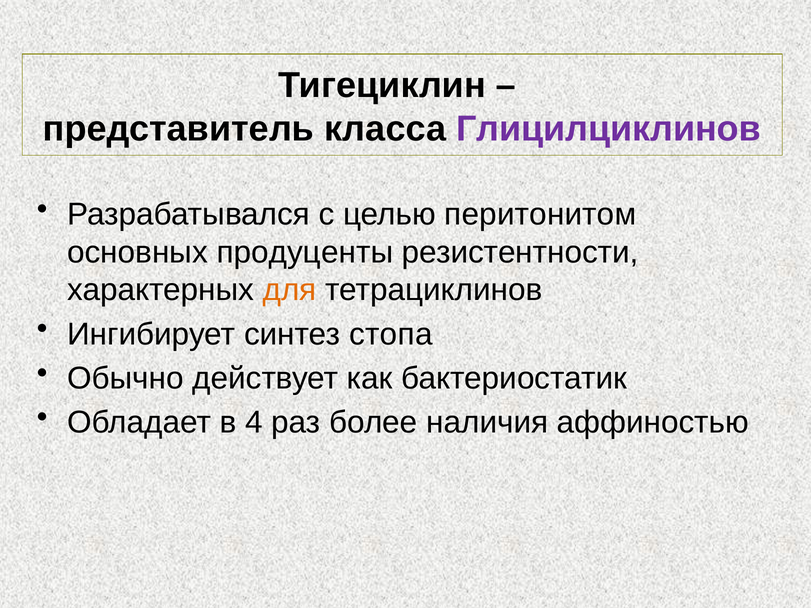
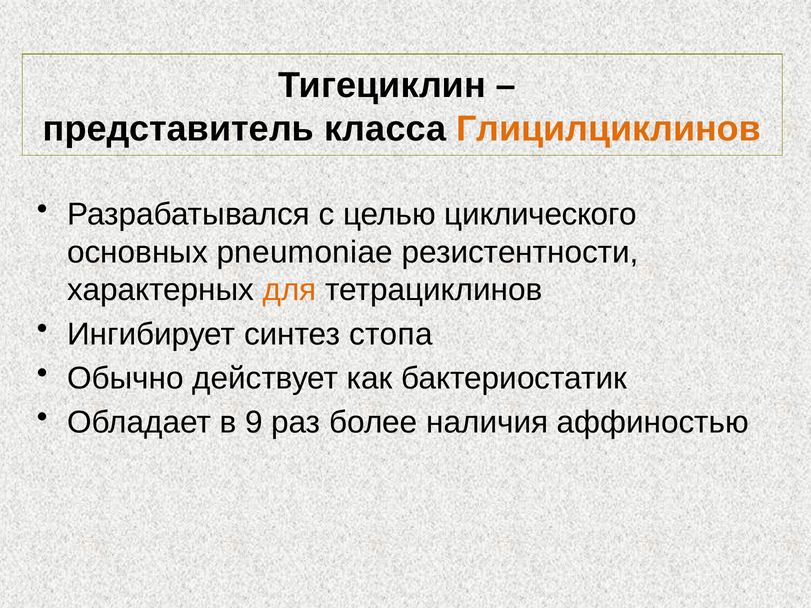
Глицилциклинов colour: purple -> orange
перитонитом: перитонитом -> циклического
продуценты: продуценты -> pneumoniae
4: 4 -> 9
